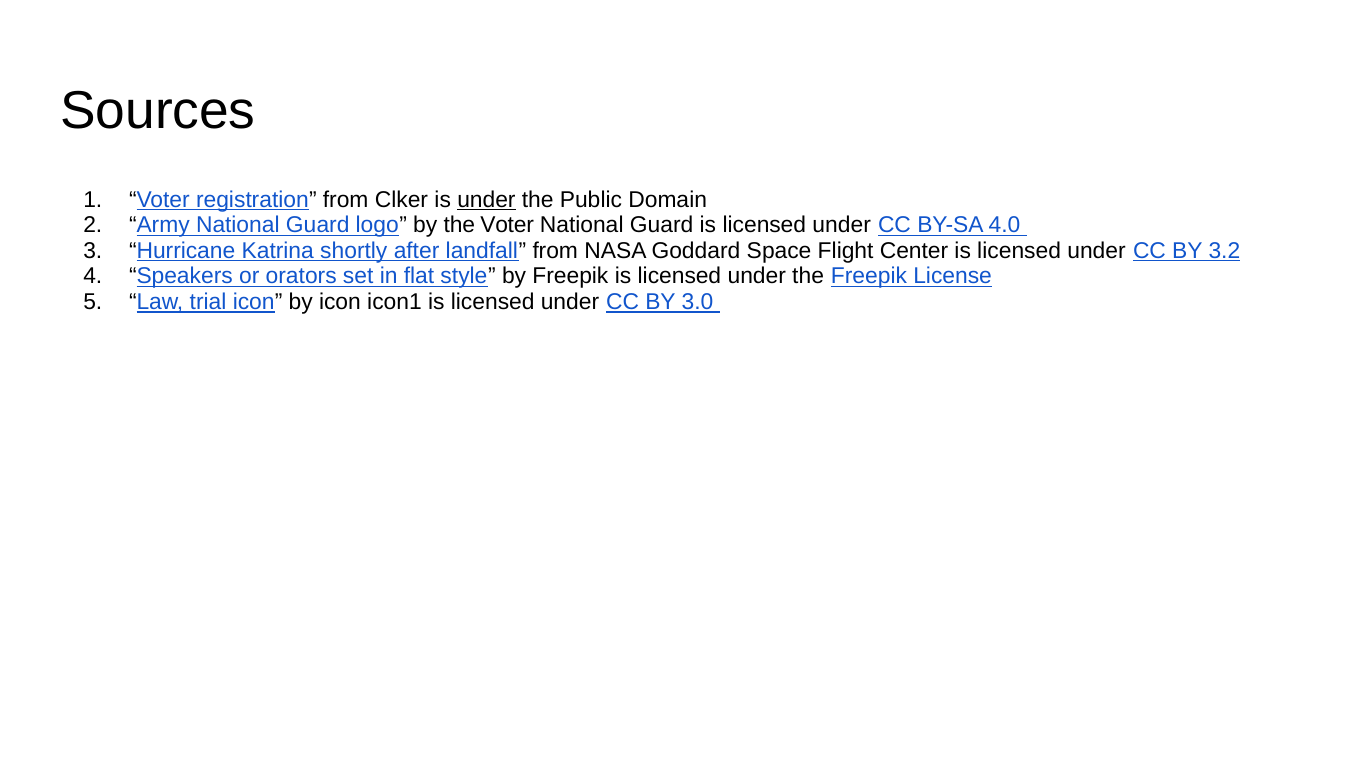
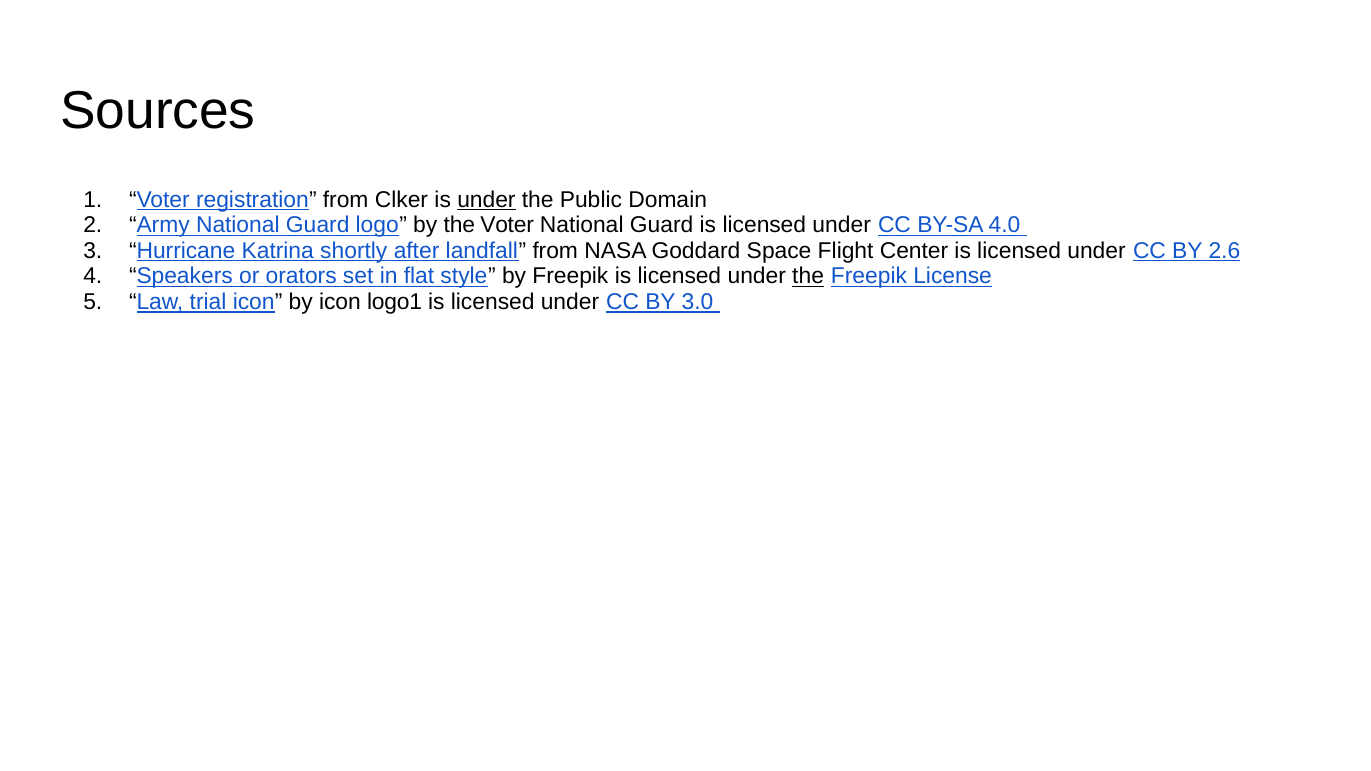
3.2: 3.2 -> 2.6
the at (808, 276) underline: none -> present
icon1: icon1 -> logo1
